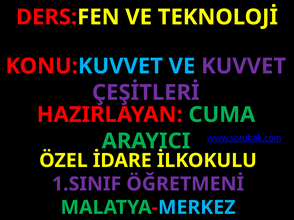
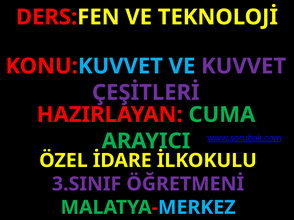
1.SINIF: 1.SINIF -> 3.SINIF
